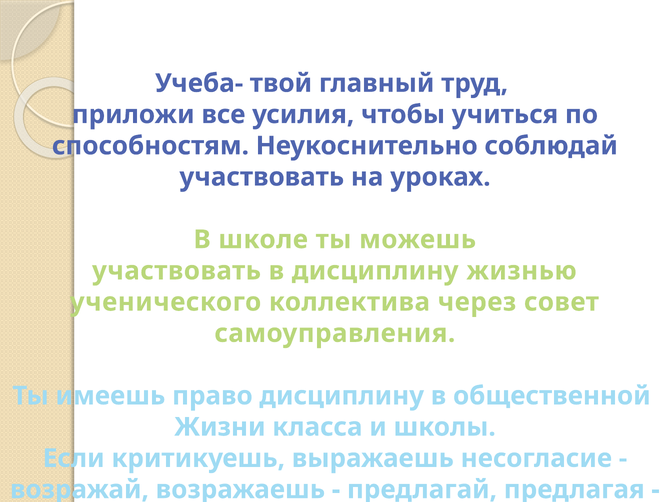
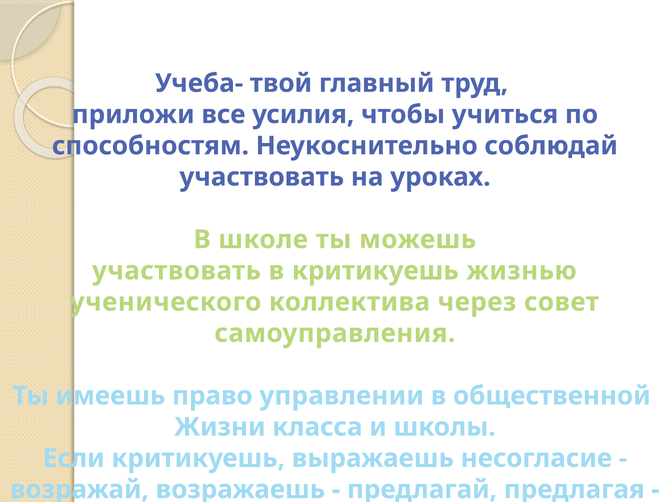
в дисциплину: дисциплину -> критикуешь
право дисциплину: дисциплину -> управлении
